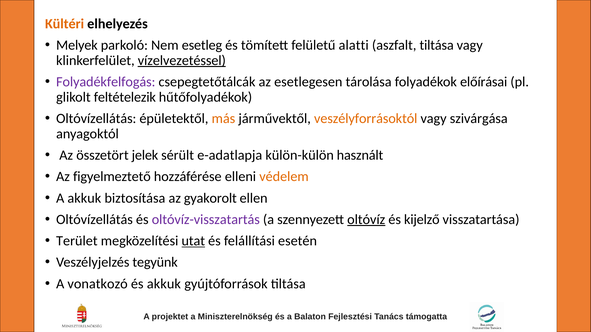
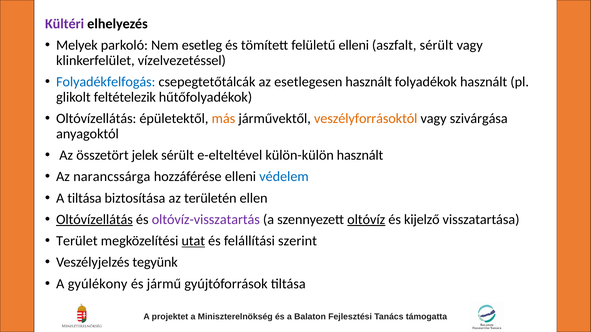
Kültéri colour: orange -> purple
felületű alatti: alatti -> elleni
aszfalt tiltása: tiltása -> sérült
vízelvezetéssel underline: present -> none
Folyadékfelfogás colour: purple -> blue
esetlegesen tárolása: tárolása -> használt
folyadékok előírásai: előírásai -> használt
e-adatlapja: e-adatlapja -> e-elteltével
figyelmeztető: figyelmeztető -> narancssárga
védelem colour: orange -> blue
A akkuk: akkuk -> tiltása
gyakorolt: gyakorolt -> területén
Oltóvízellátás at (94, 220) underline: none -> present
esetén: esetén -> szerint
vonatkozó: vonatkozó -> gyúlékony
és akkuk: akkuk -> jármű
